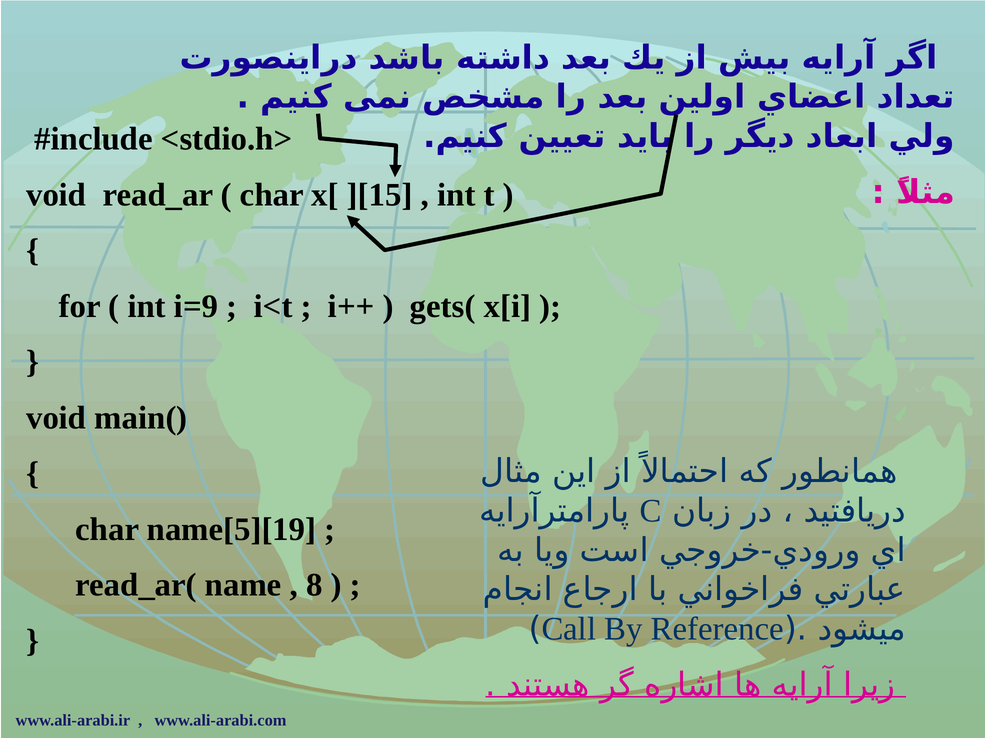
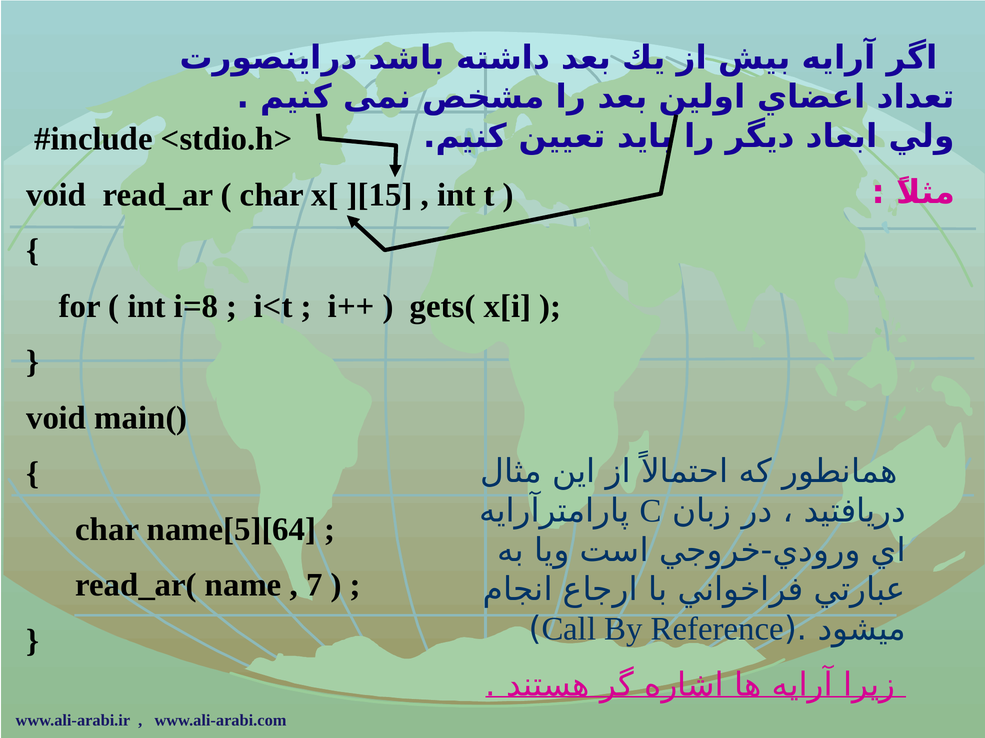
i=9: i=9 -> i=8
name[5][19: name[5][19 -> name[5][64
8: 8 -> 7
